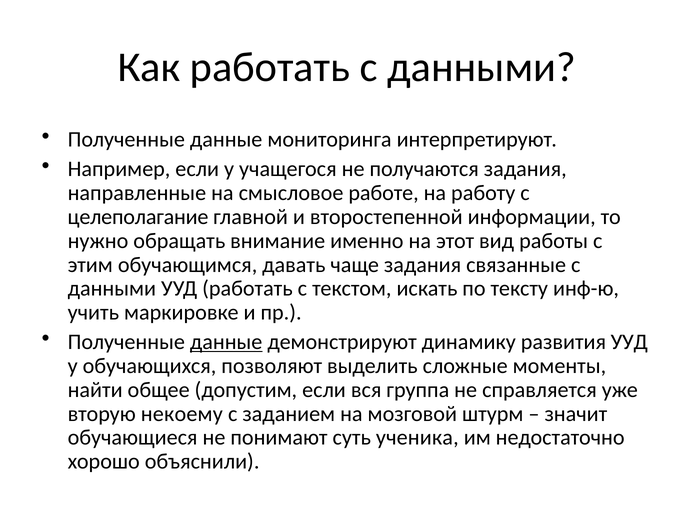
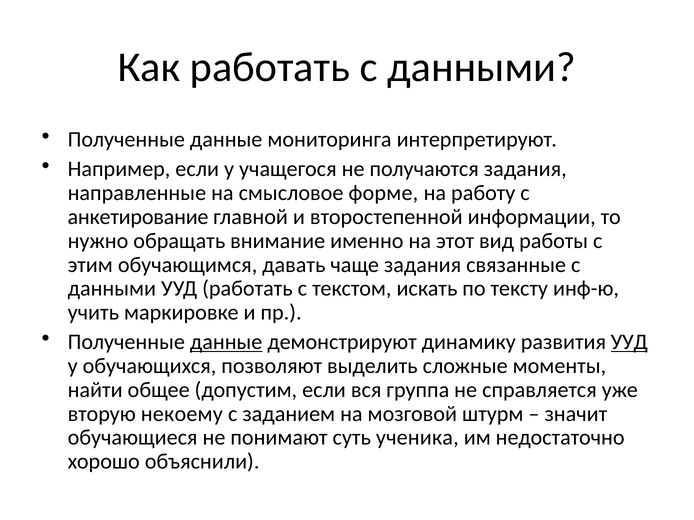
работе: работе -> форме
целеполагание: целеполагание -> анкетирование
УУД at (629, 342) underline: none -> present
